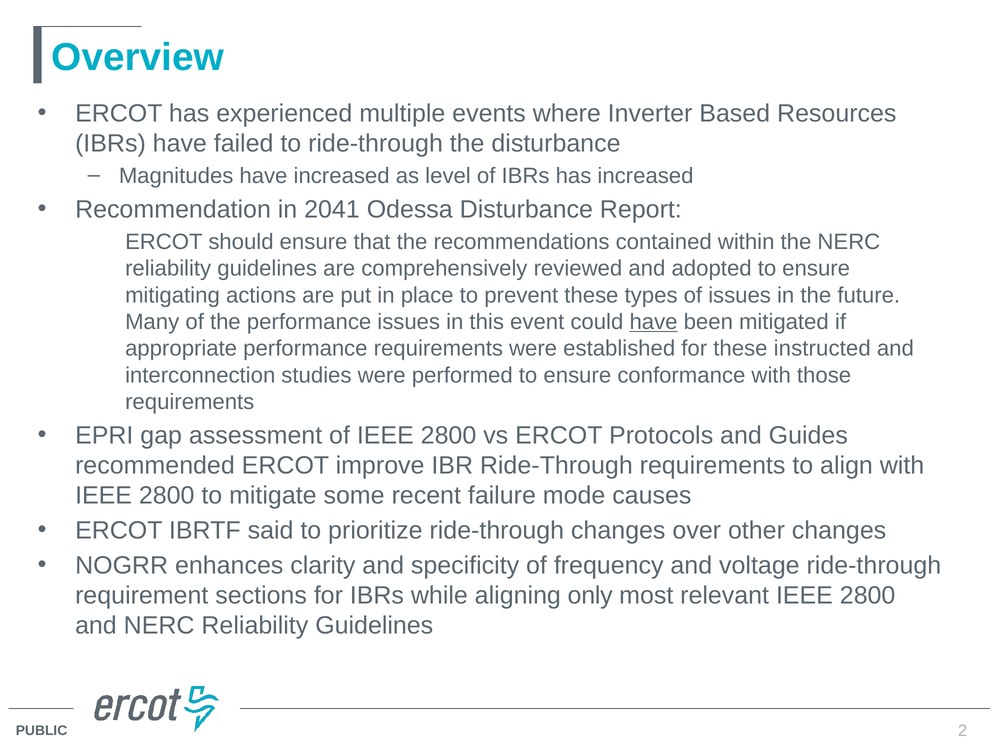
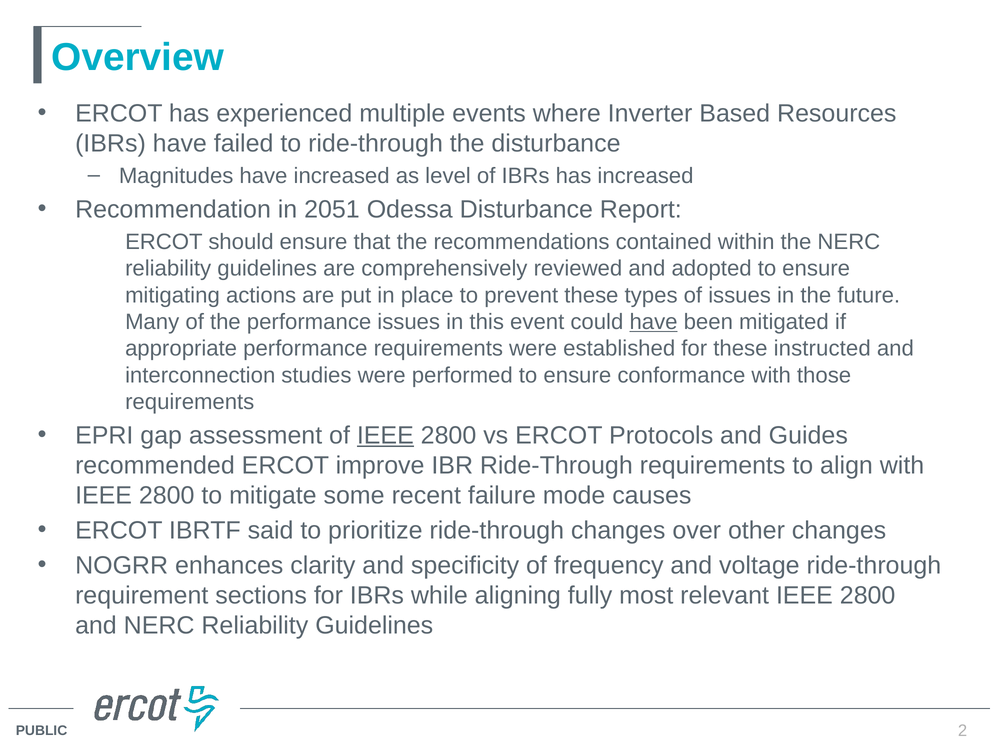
2041: 2041 -> 2051
IEEE at (385, 435) underline: none -> present
only: only -> fully
